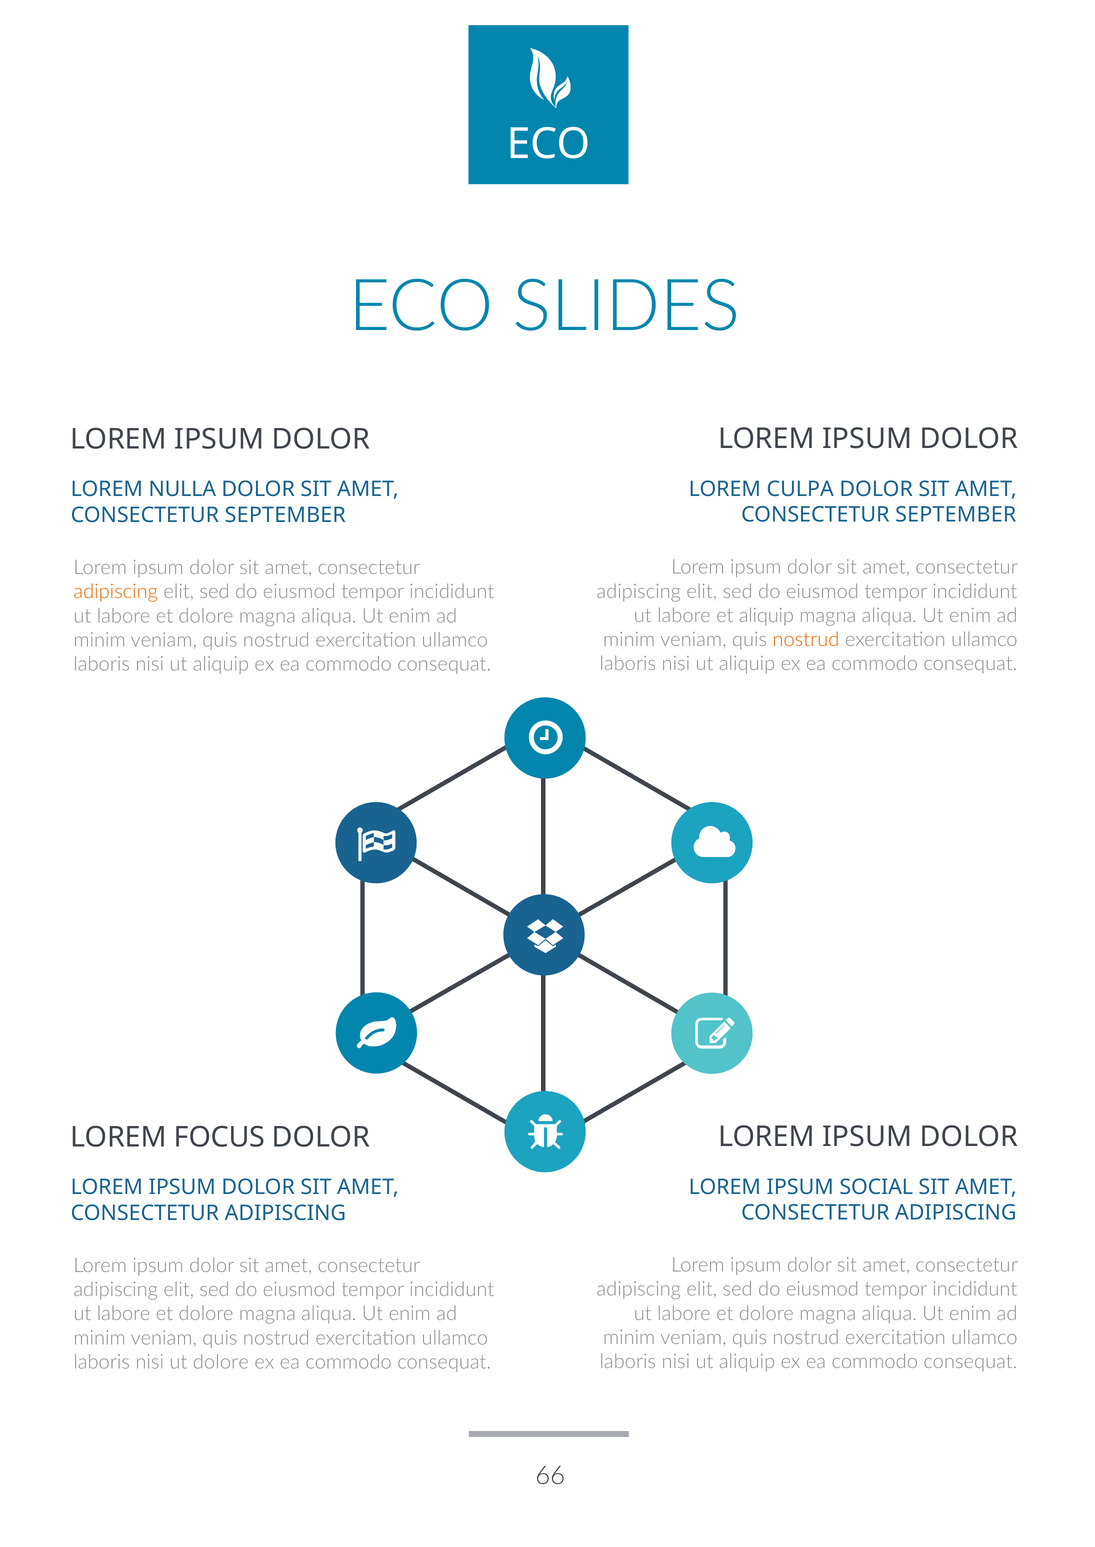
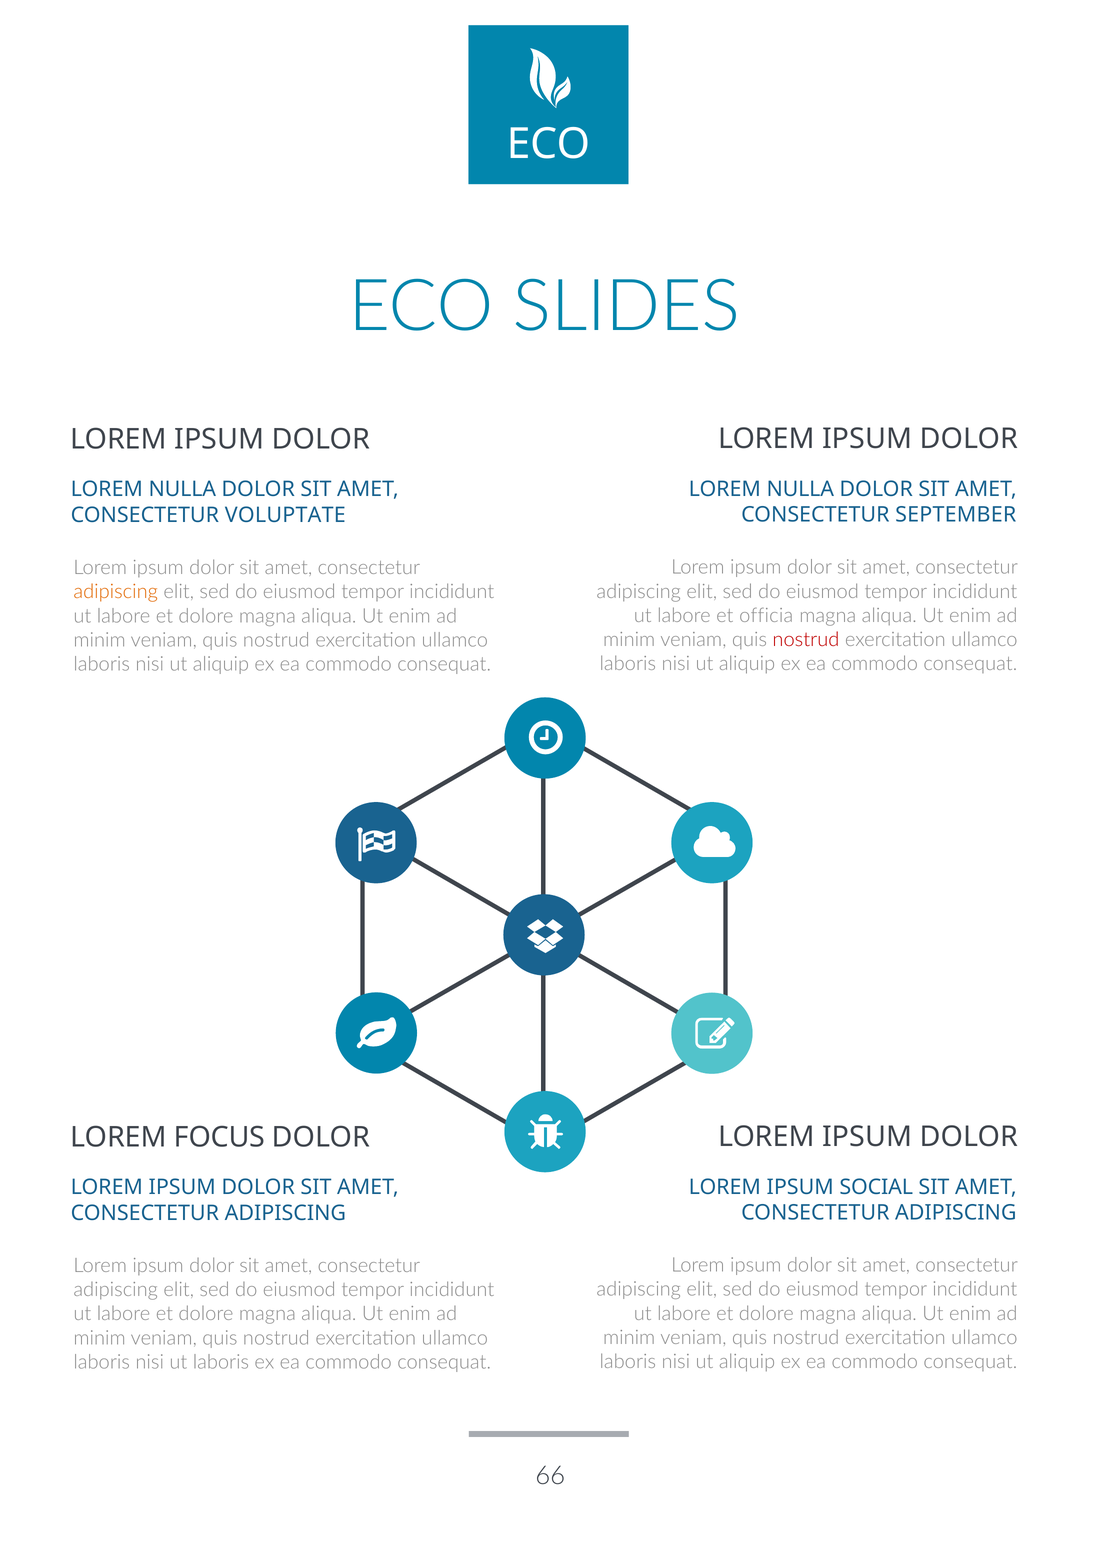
CULPA at (800, 489): CULPA -> NULLA
SEPTEMBER at (285, 515): SEPTEMBER -> VOLUPTATE
et aliquip: aliquip -> officia
nostrud at (806, 640) colour: orange -> red
ut dolore: dolore -> laboris
